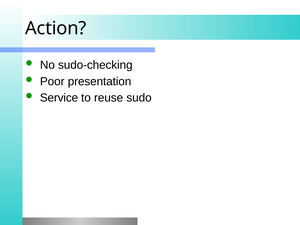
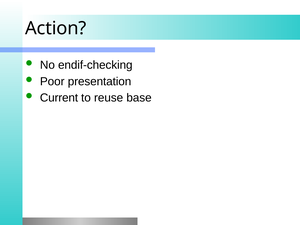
sudo-checking: sudo-checking -> endif-checking
Service: Service -> Current
sudo: sudo -> base
